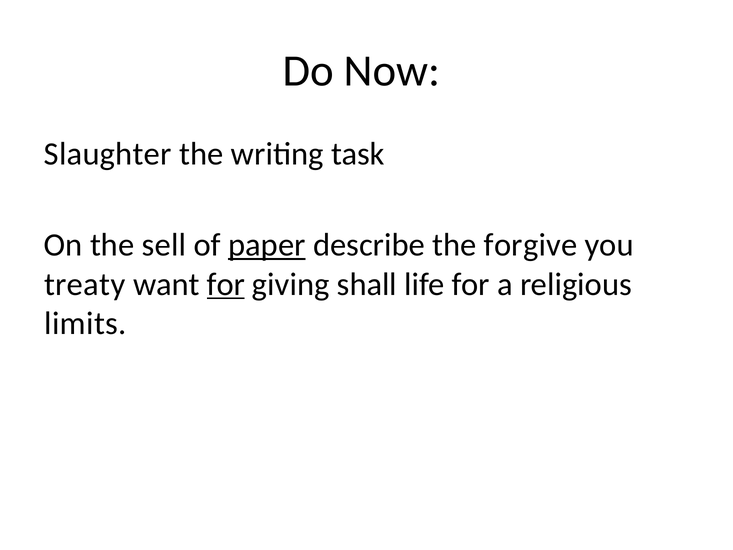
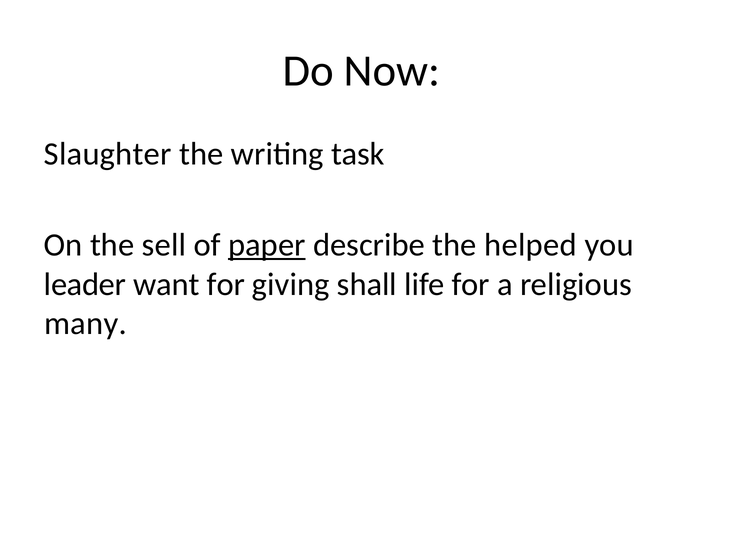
forgive: forgive -> helped
treaty: treaty -> leader
for at (226, 284) underline: present -> none
limits: limits -> many
